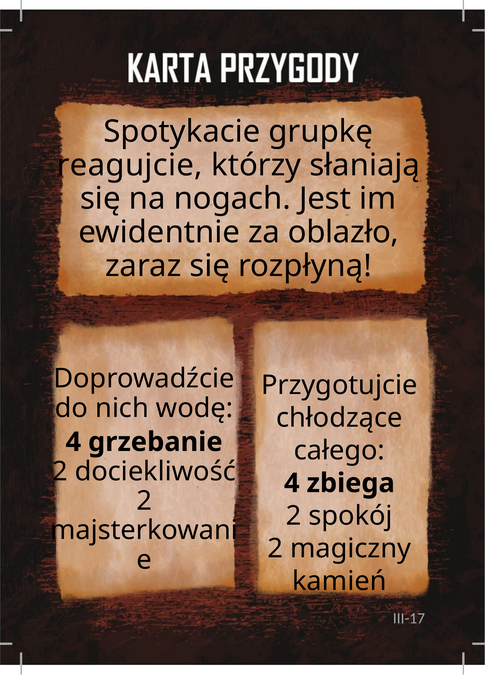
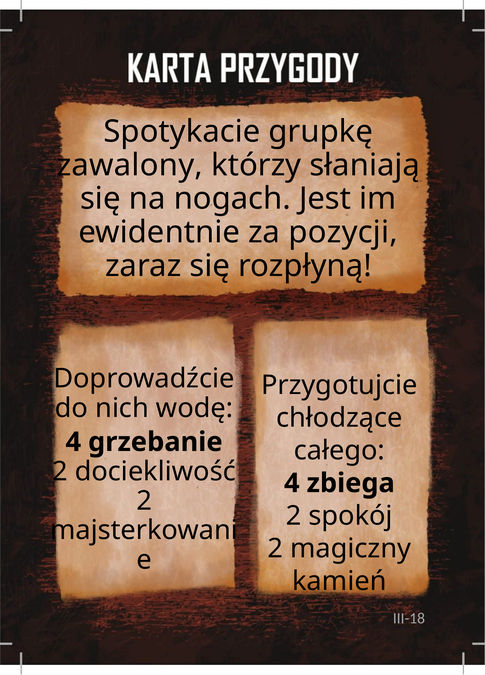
reagujcie: reagujcie -> zawalony
oblazło: oblazło -> pozycji
III-17: III-17 -> III-18
